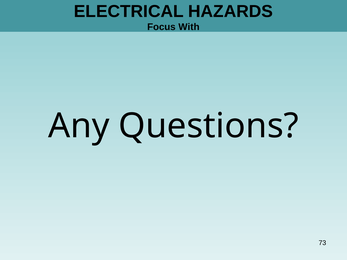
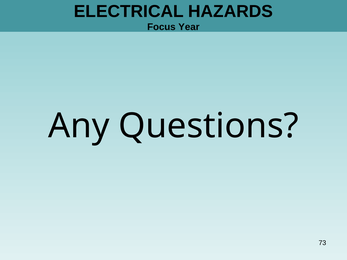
With: With -> Year
